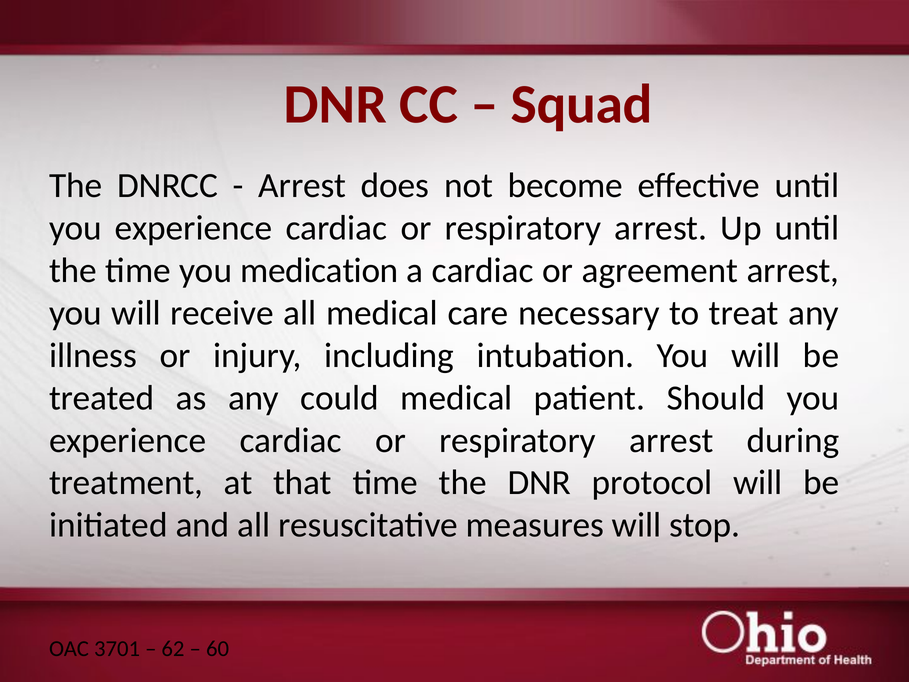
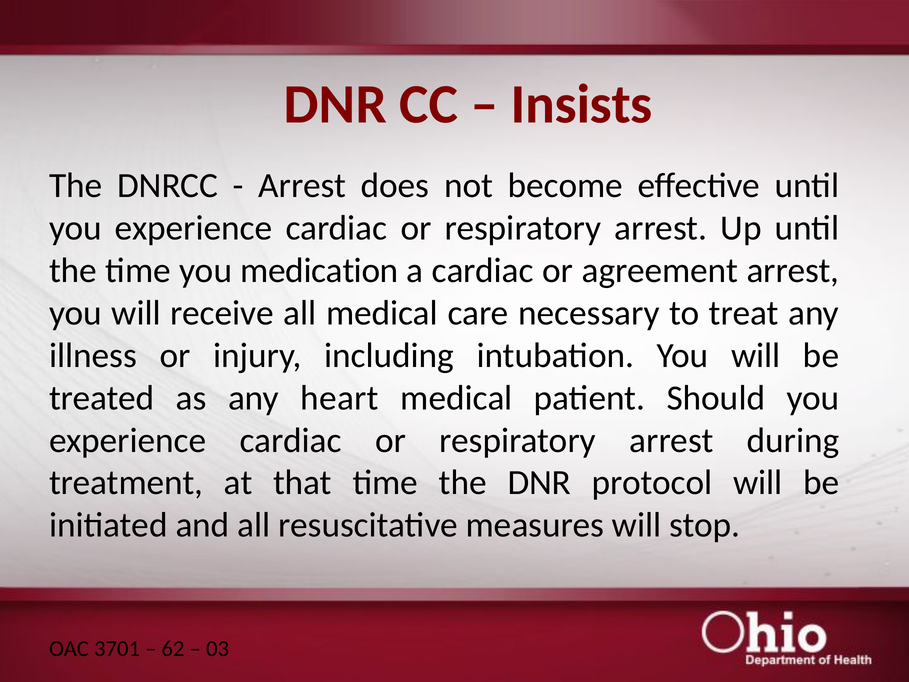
Squad: Squad -> Insists
could: could -> heart
60: 60 -> 03
